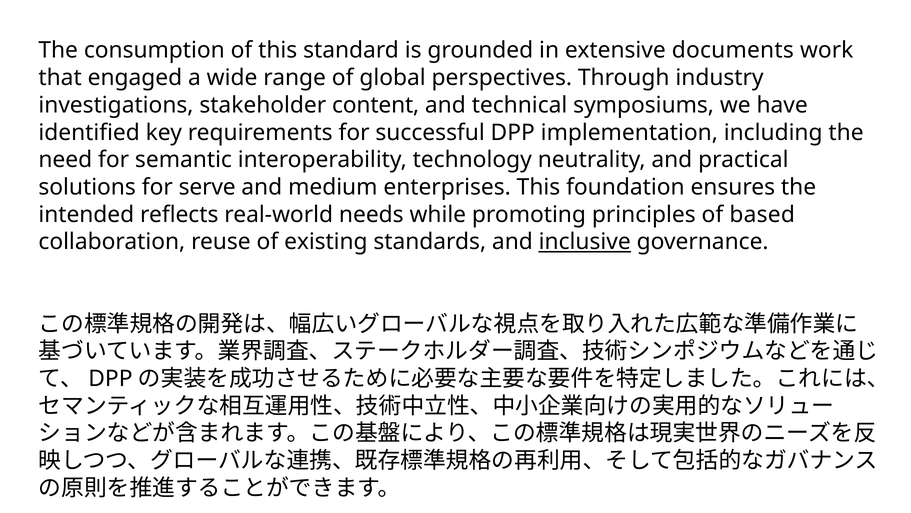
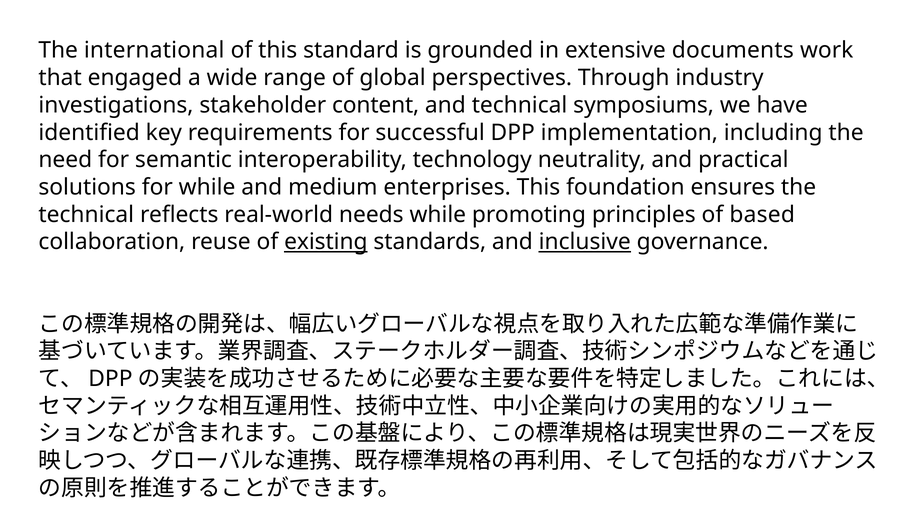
consumption: consumption -> international
for serve: serve -> while
intended at (86, 214): intended -> technical
existing underline: none -> present
